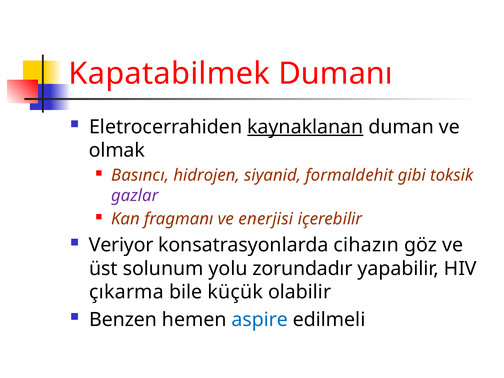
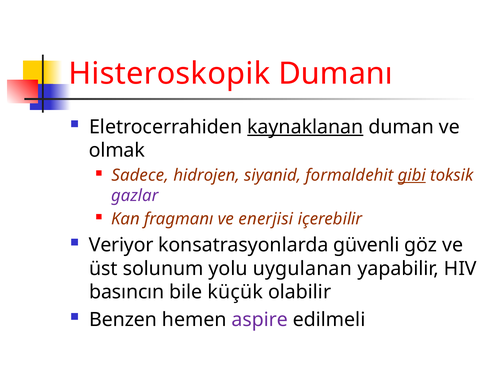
Kapatabilmek: Kapatabilmek -> Histeroskopik
Basıncı: Basıncı -> Sadece
gibi underline: none -> present
cihazın: cihazın -> güvenli
zorundadır: zorundadır -> uygulanan
çıkarma: çıkarma -> basıncın
aspire colour: blue -> purple
